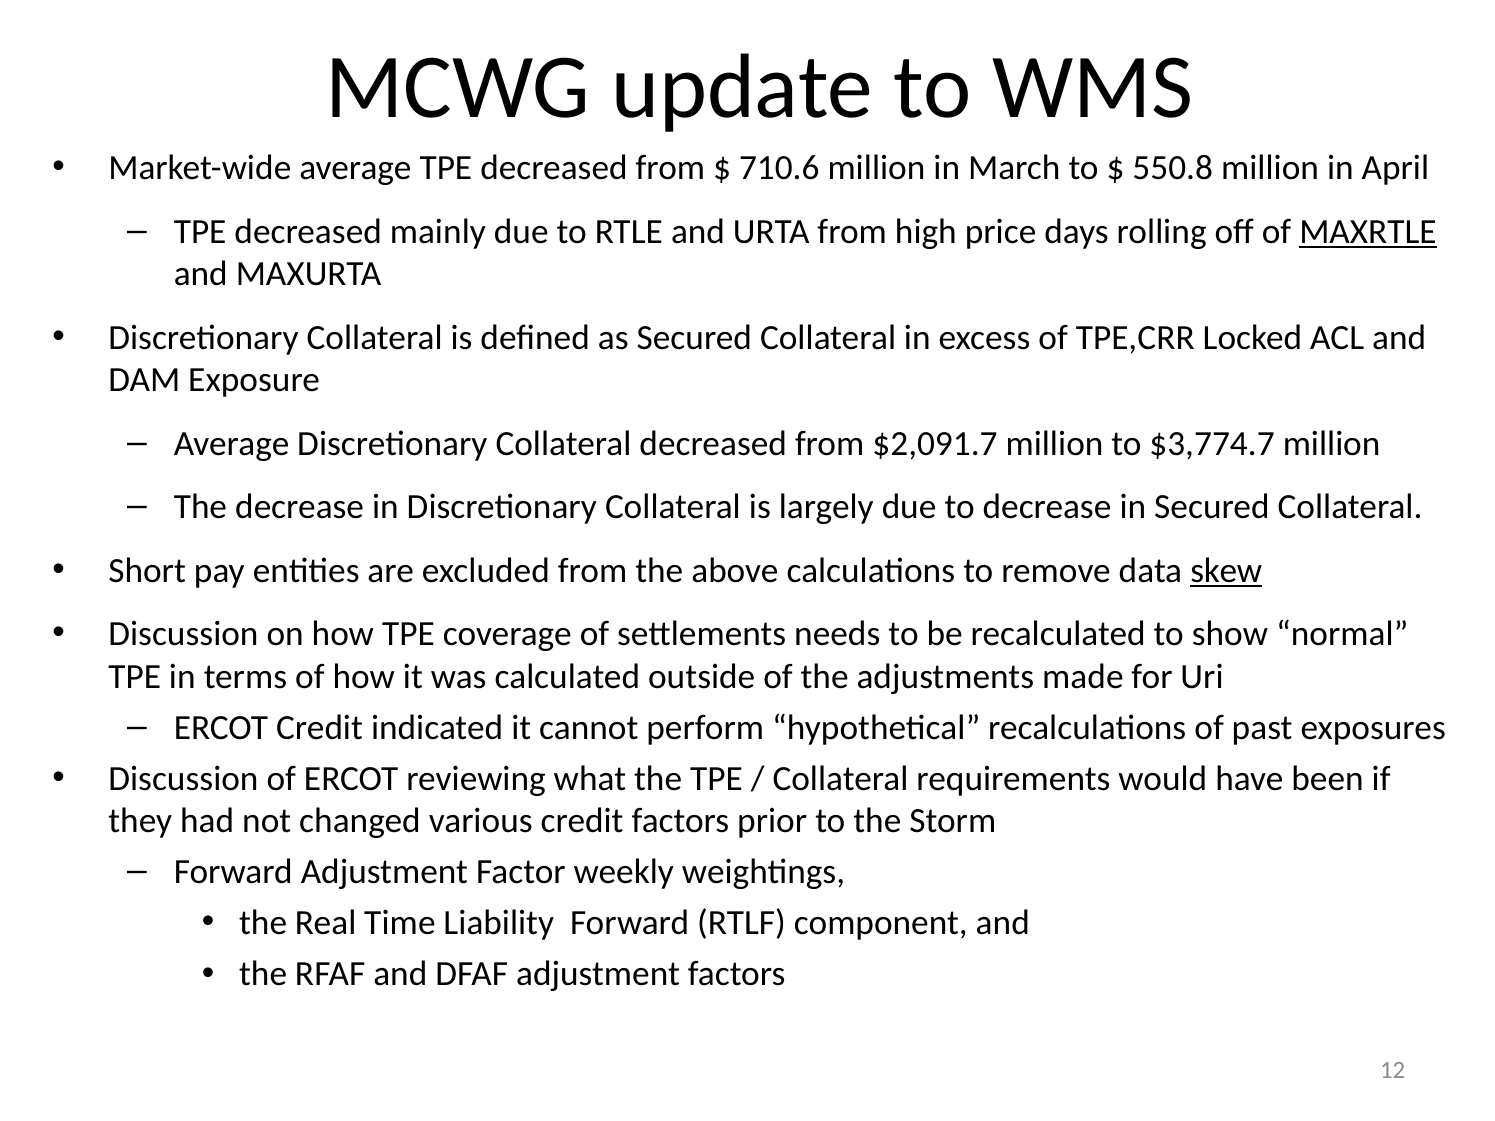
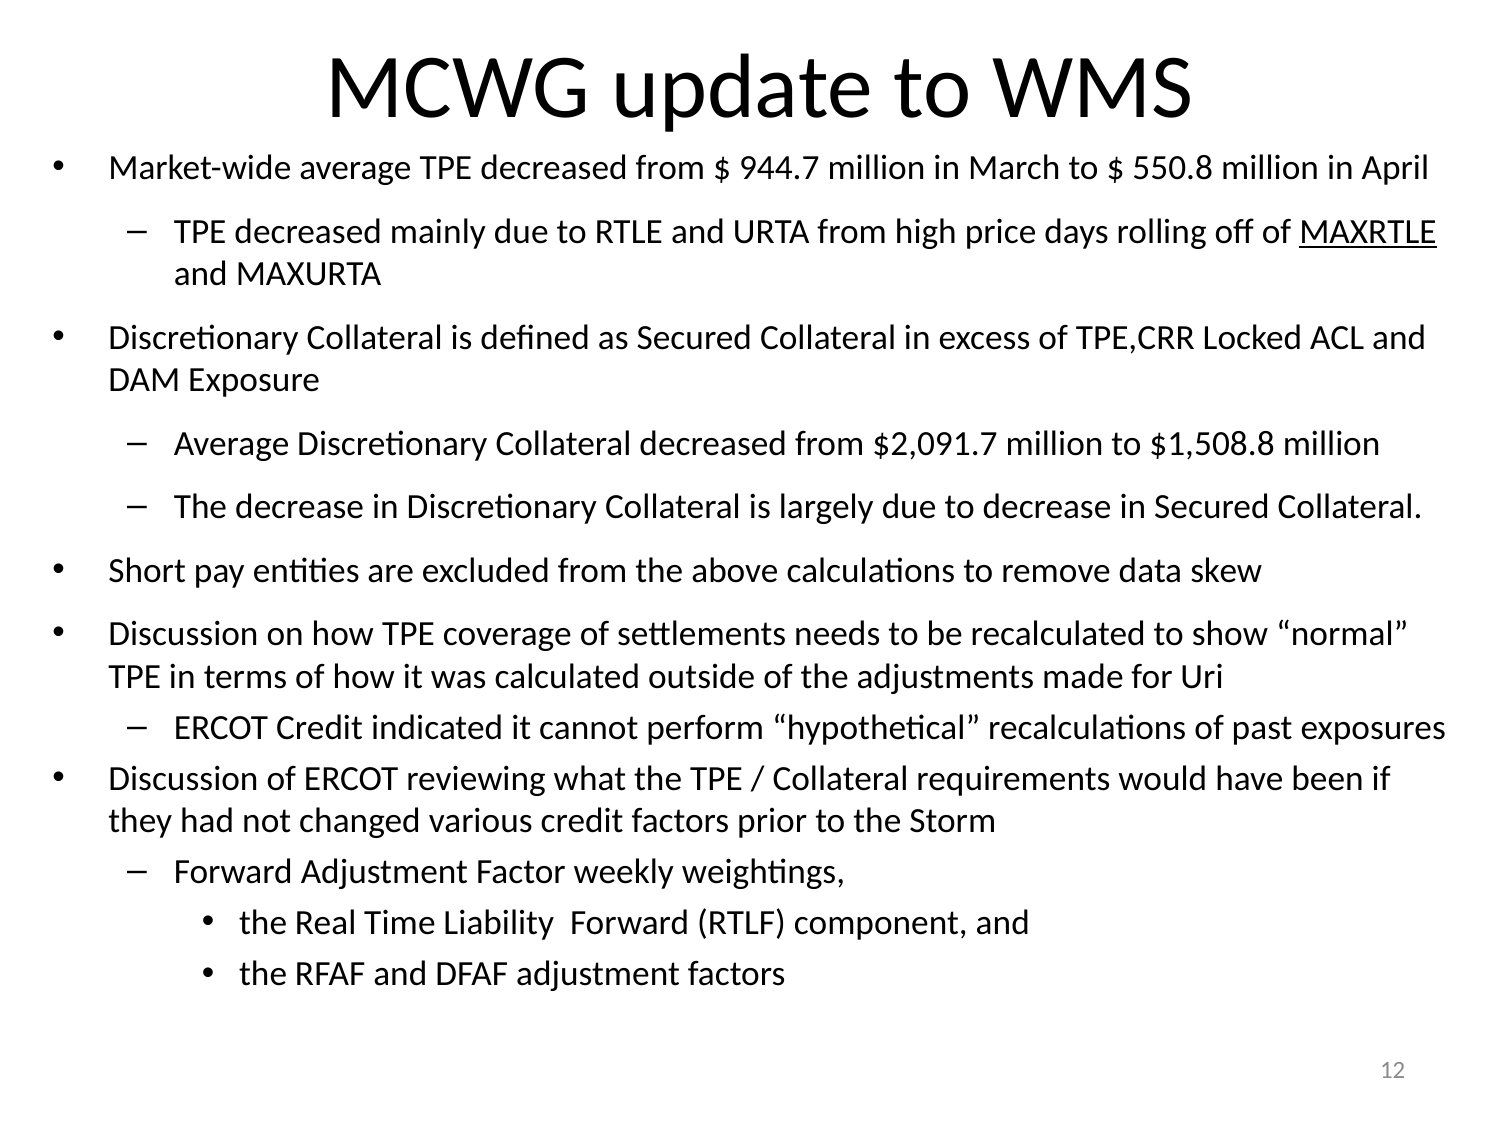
710.6: 710.6 -> 944.7
$3,774.7: $3,774.7 -> $1,508.8
skew underline: present -> none
